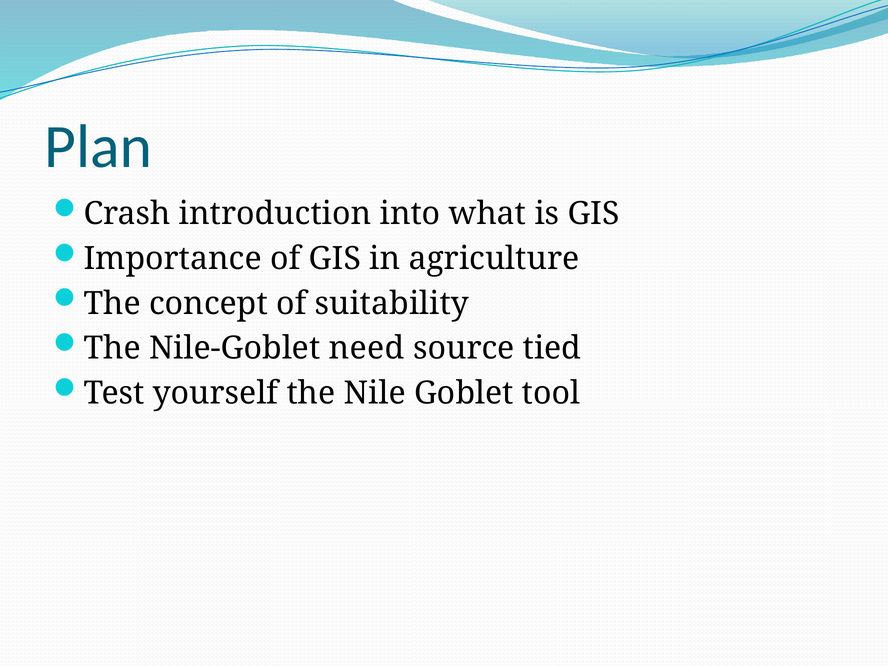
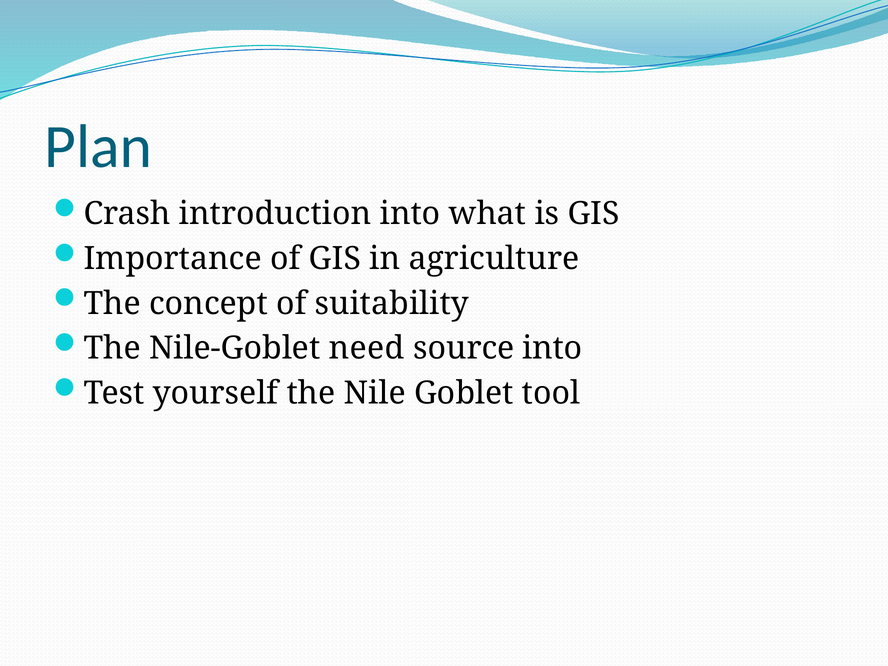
source tied: tied -> into
